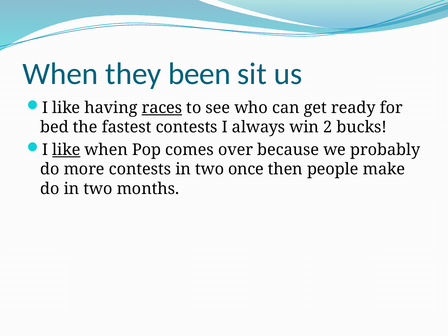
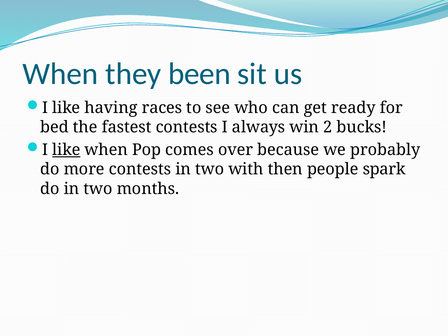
races underline: present -> none
once: once -> with
make: make -> spark
